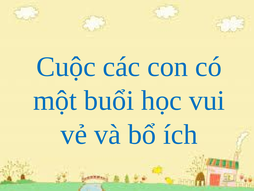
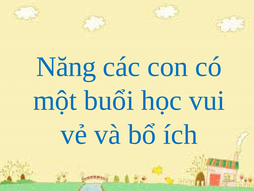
Cuộc: Cuộc -> Năng
